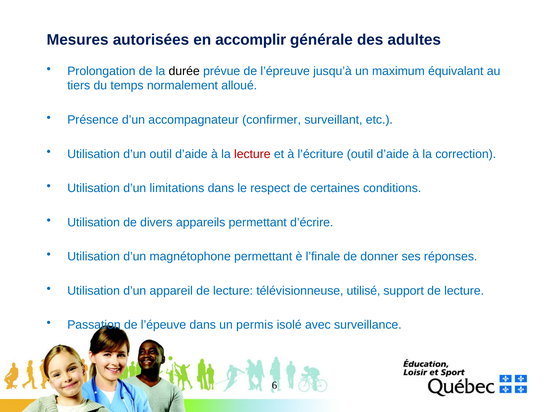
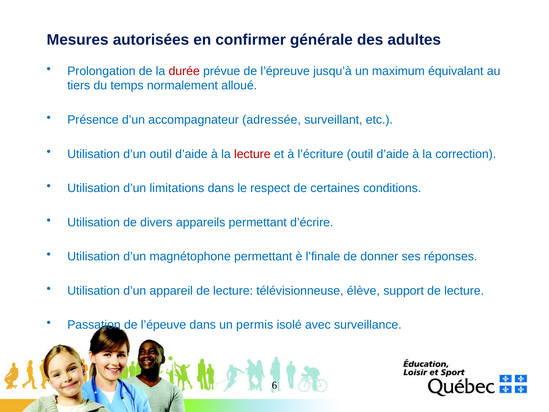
accomplir: accomplir -> confirmer
durée colour: black -> red
confirmer: confirmer -> adressée
utilisé: utilisé -> élève
